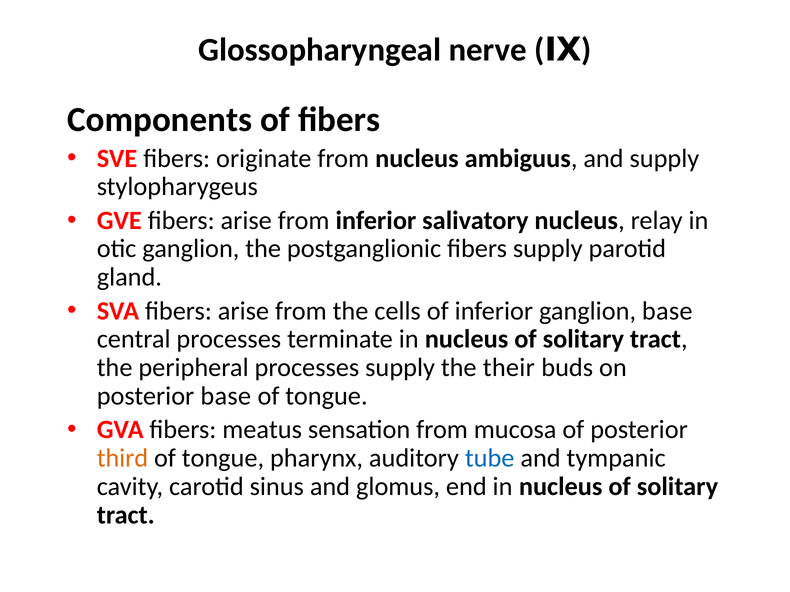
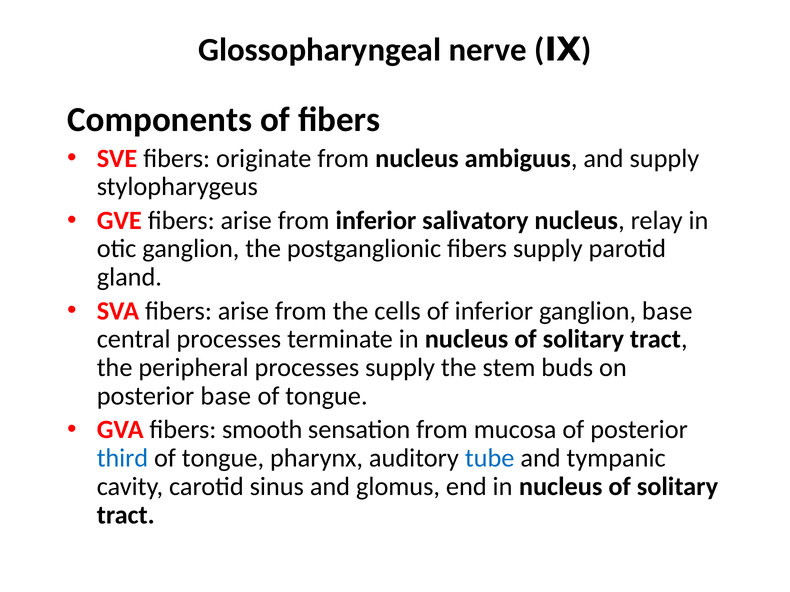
their: their -> stem
meatus: meatus -> smooth
third colour: orange -> blue
